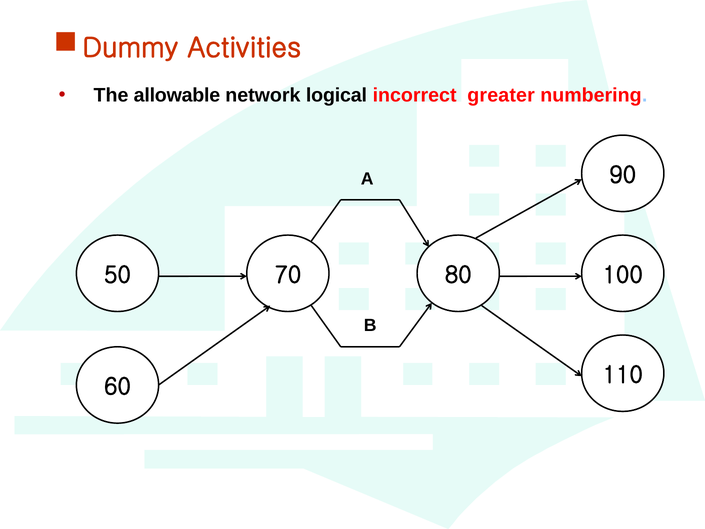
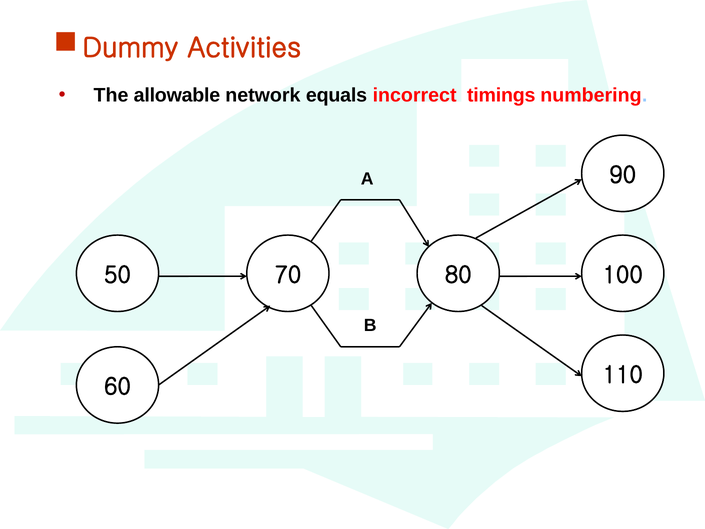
logical: logical -> equals
greater: greater -> timings
